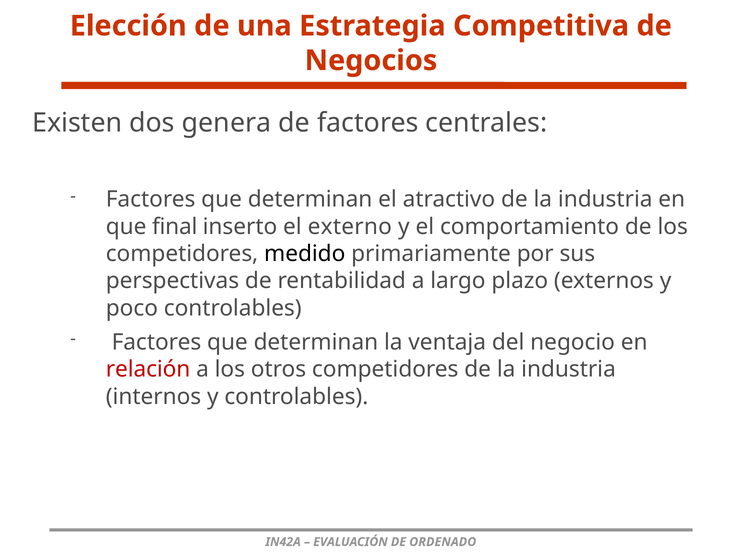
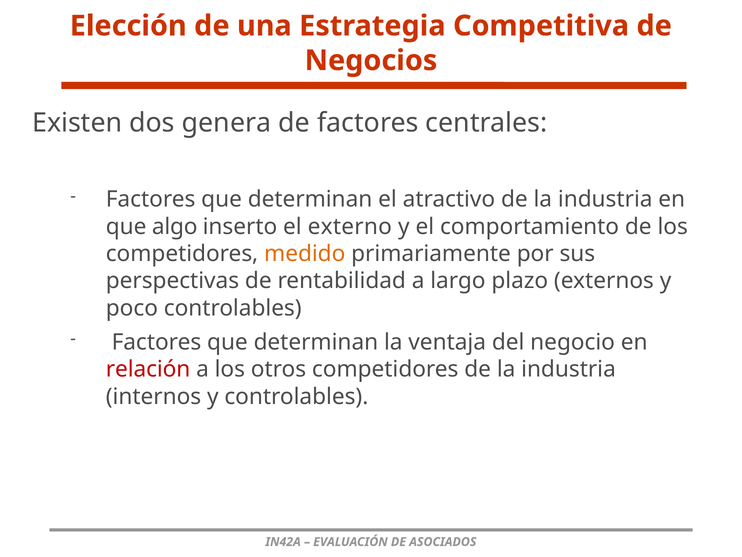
final: final -> algo
medido colour: black -> orange
ORDENADO: ORDENADO -> ASOCIADOS
